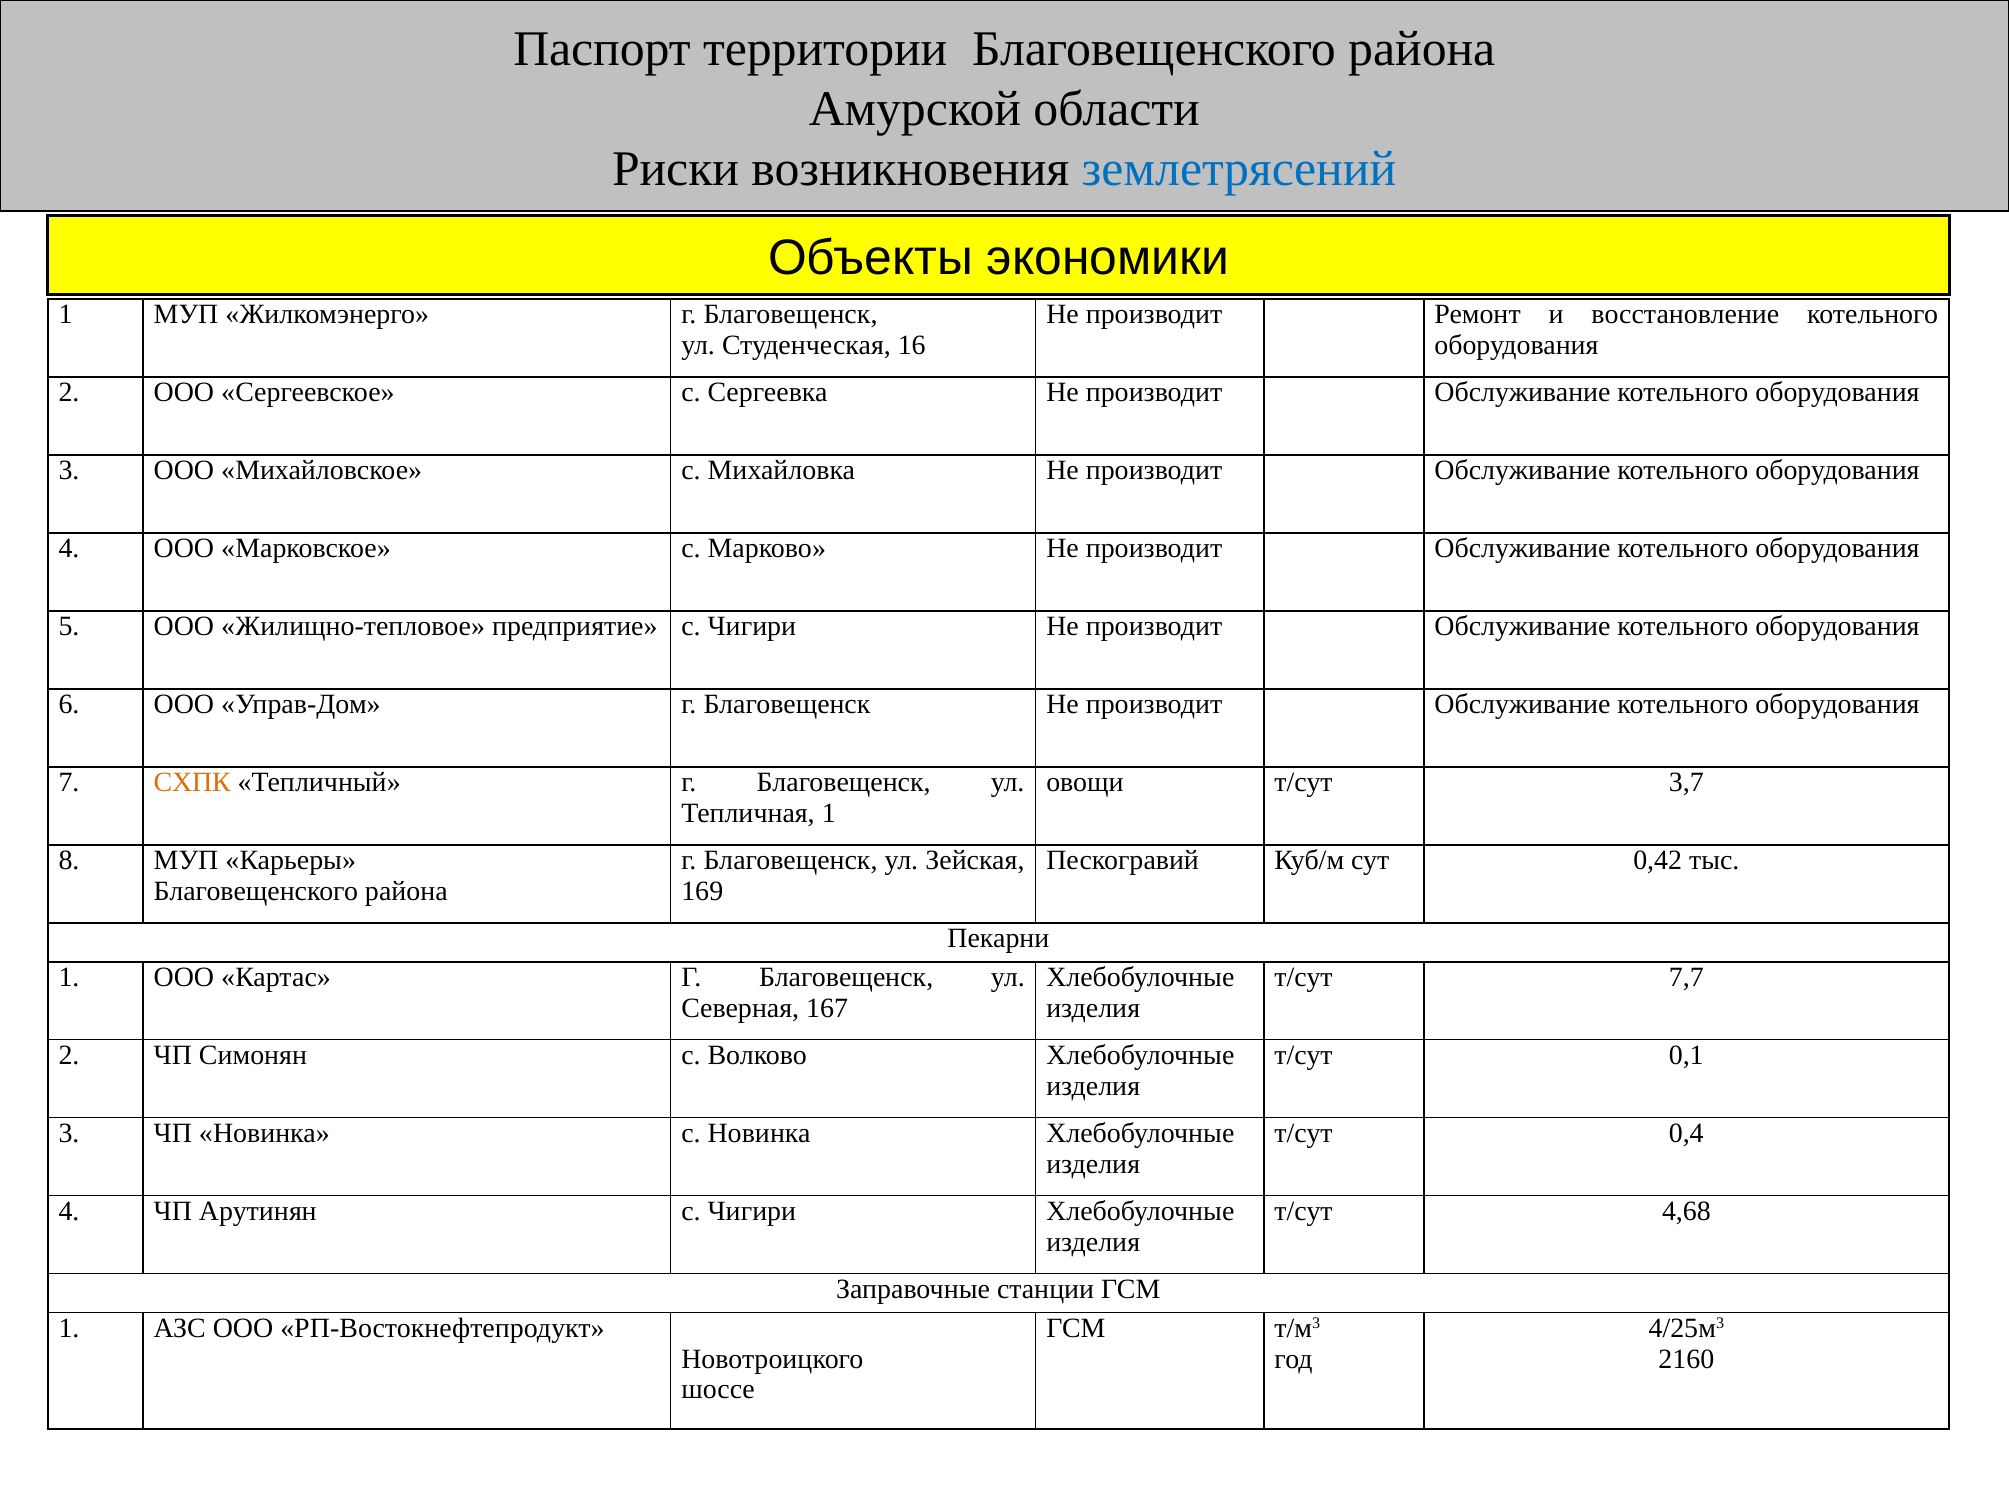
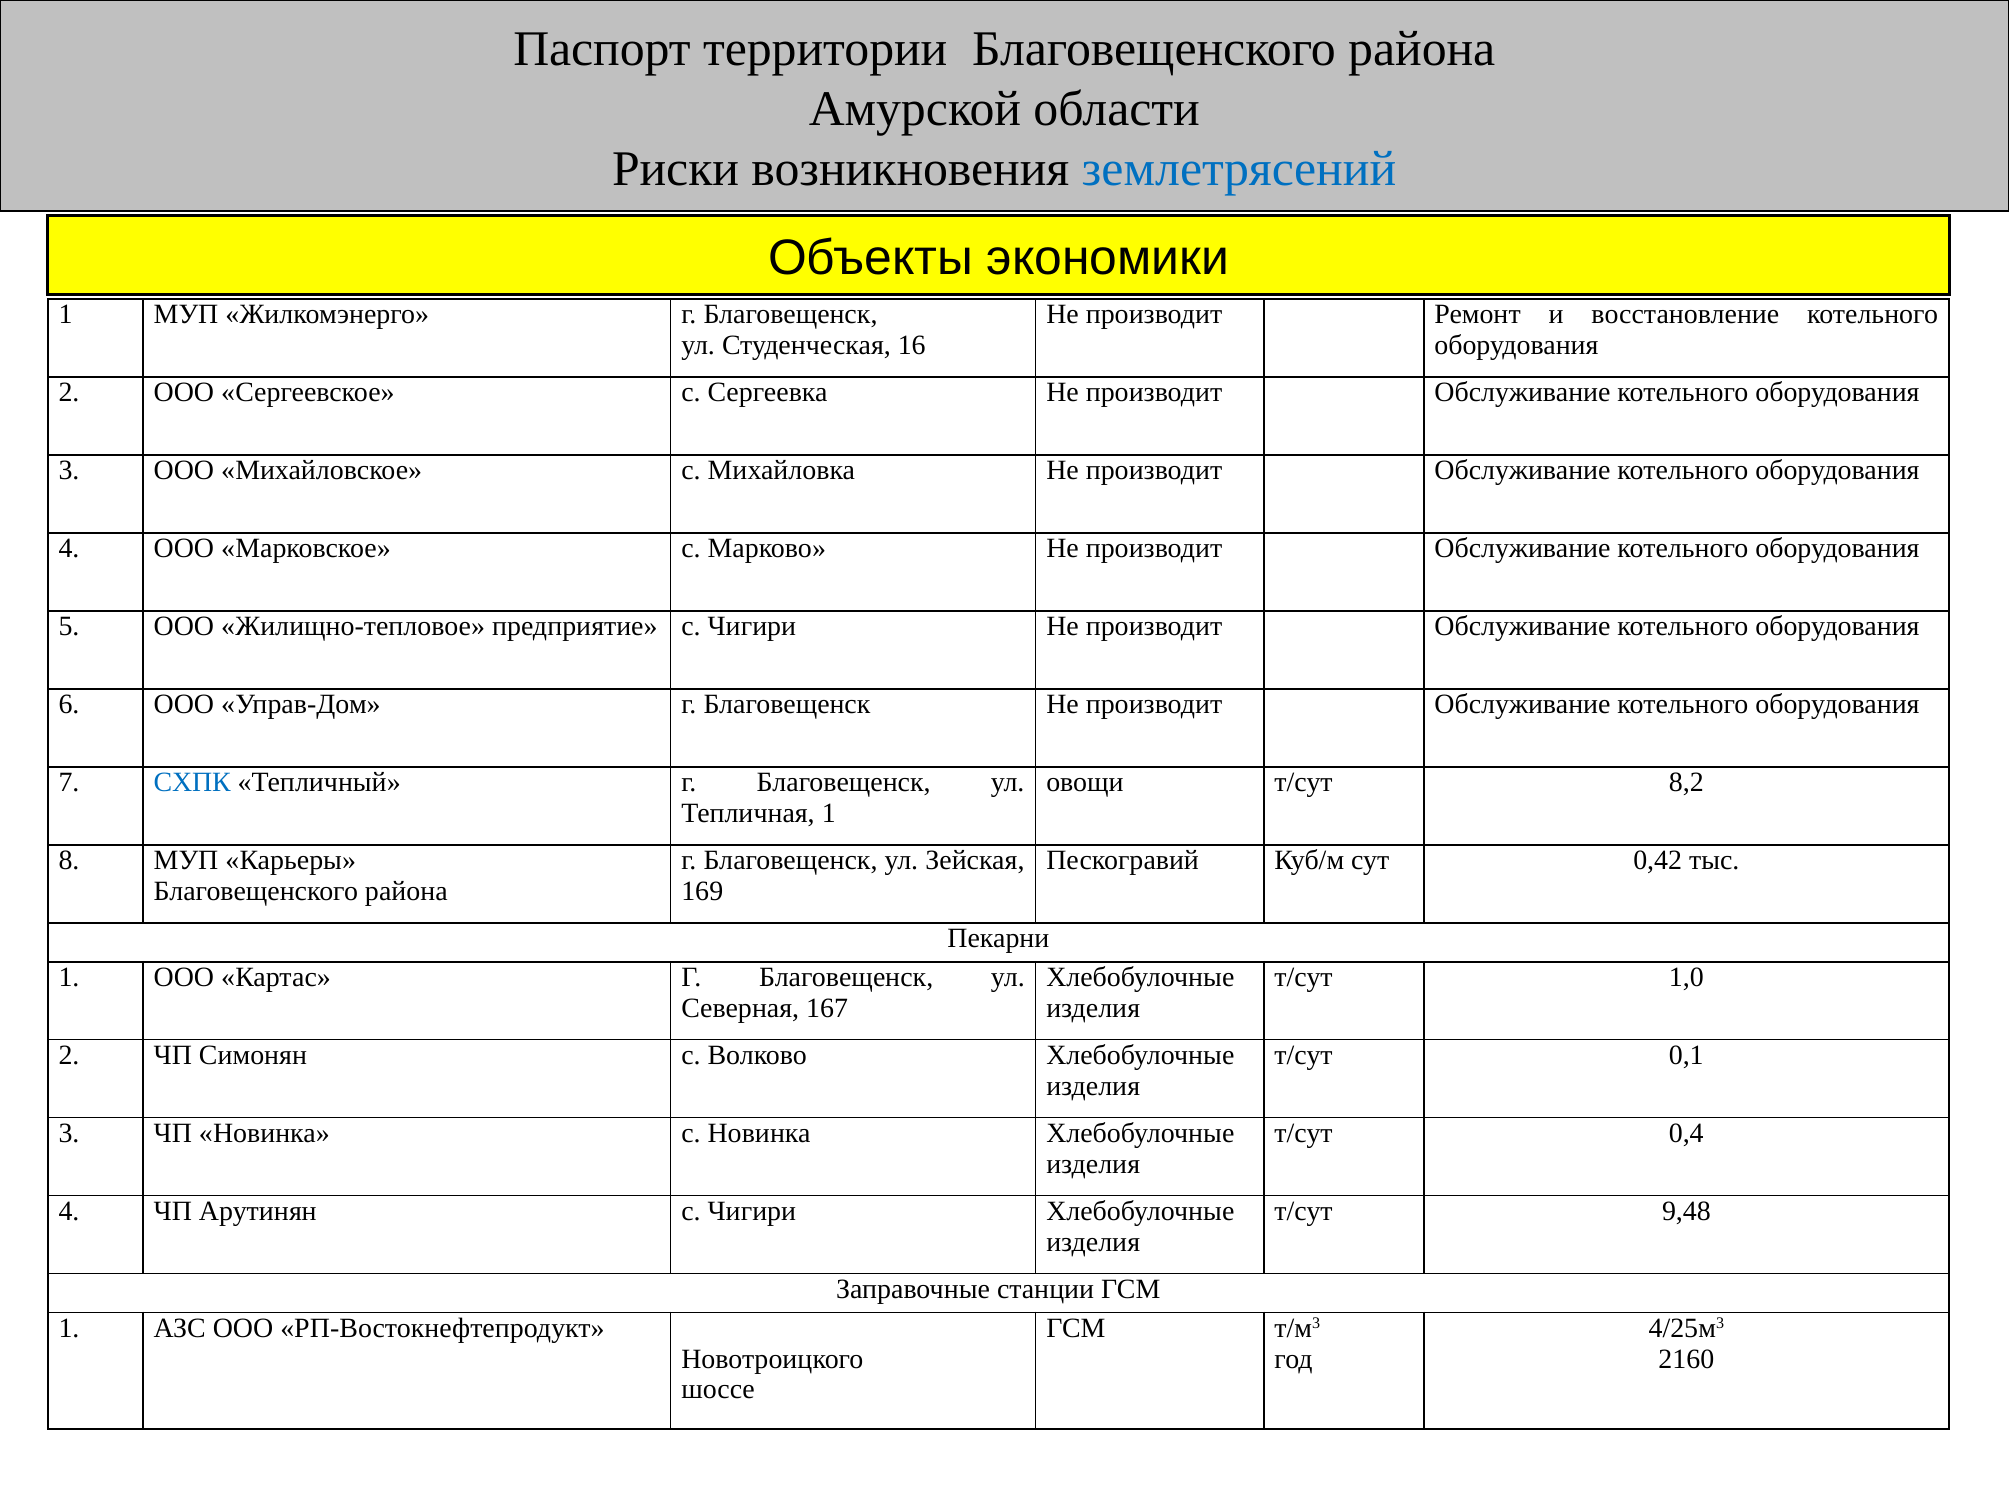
СХПК colour: orange -> blue
3,7: 3,7 -> 8,2
7,7: 7,7 -> 1,0
4,68: 4,68 -> 9,48
